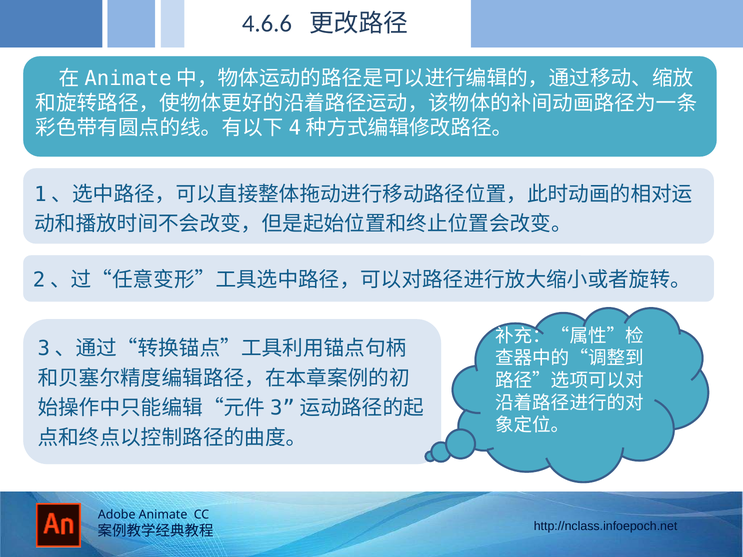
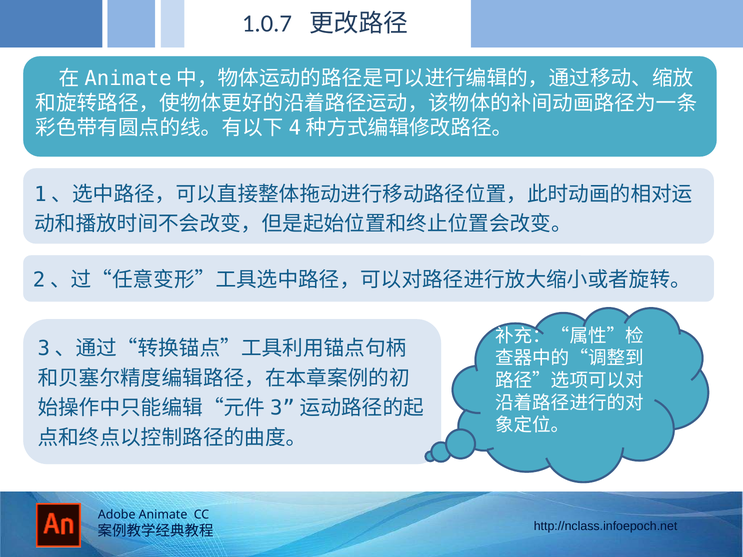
4.6.6: 4.6.6 -> 1.0.7
